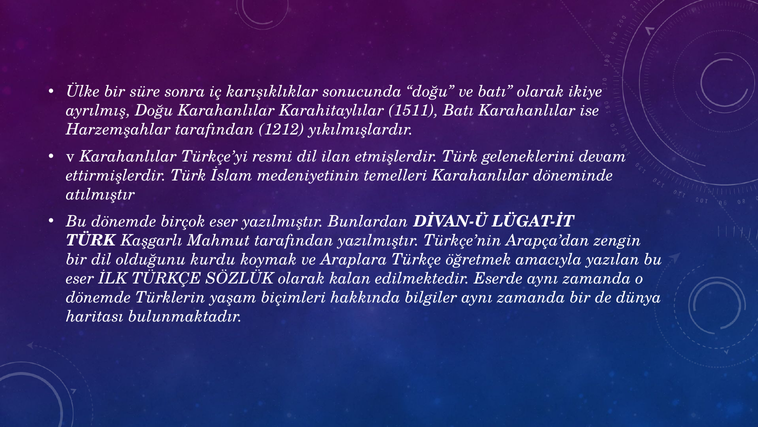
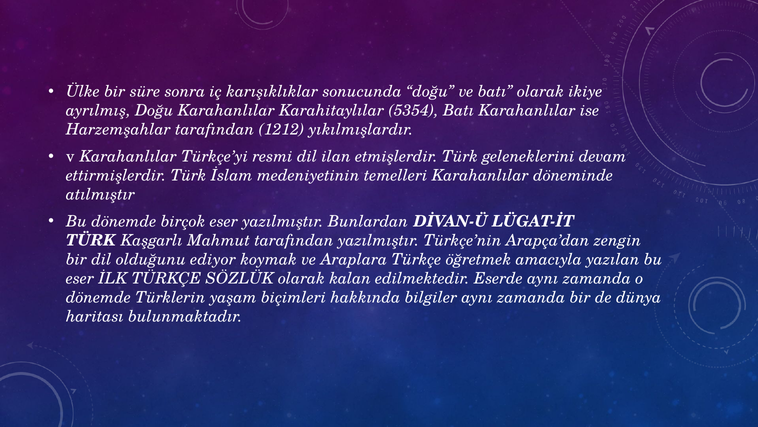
1511: 1511 -> 5354
kurdu: kurdu -> ediyor
